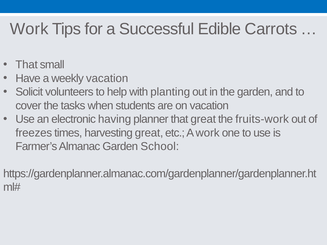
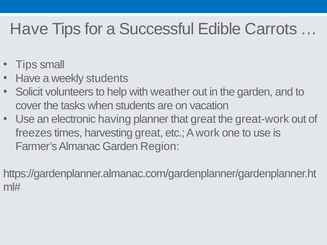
Work at (29, 29): Work -> Have
That at (27, 65): That -> Tips
weekly vacation: vacation -> students
planting: planting -> weather
fruits-work: fruits-work -> great-work
School: School -> Region
